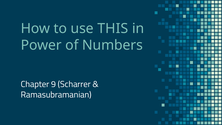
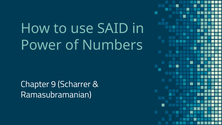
THIS: THIS -> SAID
